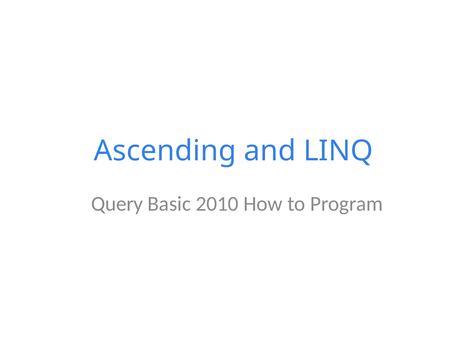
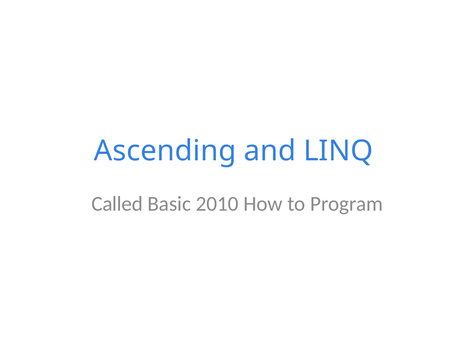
Query: Query -> Called
